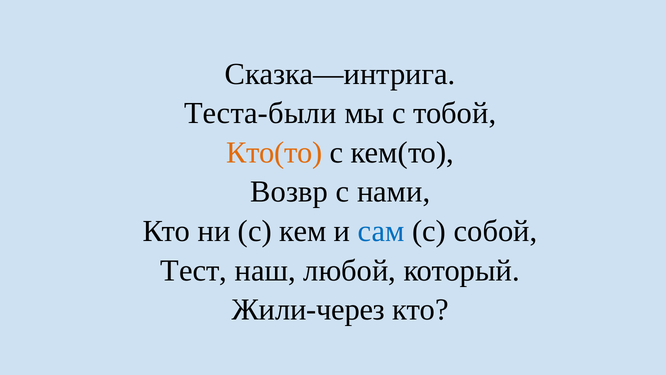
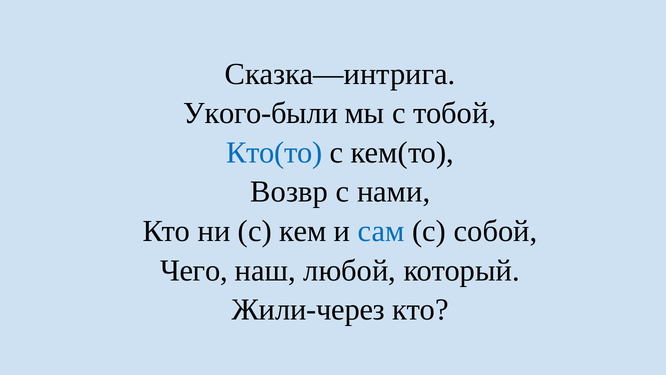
Теста-были: Теста-были -> Укого-были
Кто(то colour: orange -> blue
Тест: Тест -> Чего
